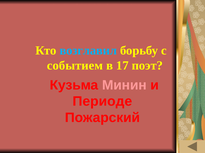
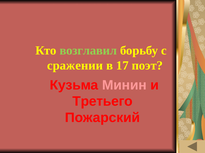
возглавил colour: light blue -> light green
событием: событием -> сражении
Периоде: Периоде -> Третьего
